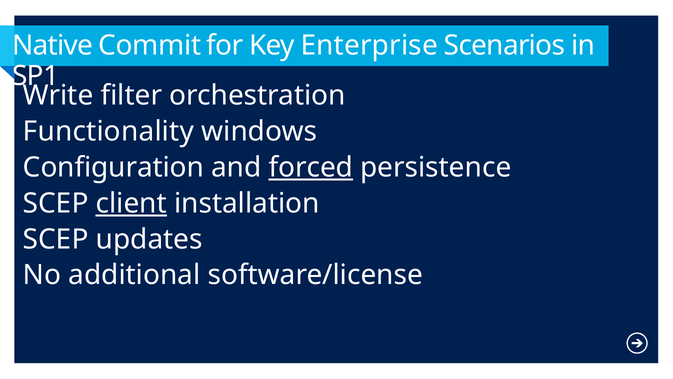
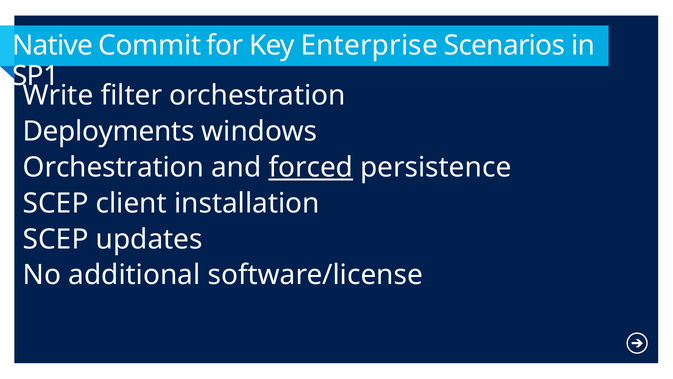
Functionality: Functionality -> Deployments
Configuration at (113, 167): Configuration -> Orchestration
client underline: present -> none
